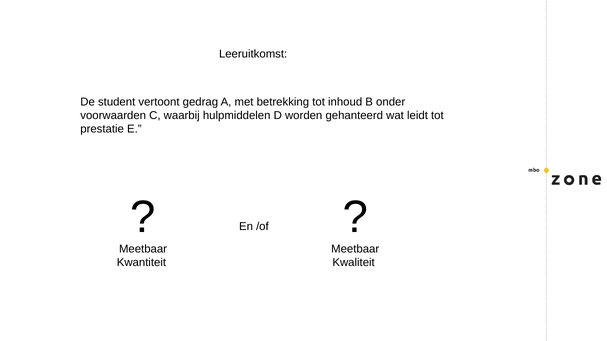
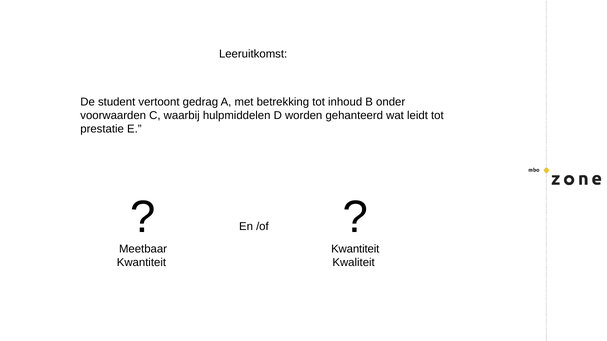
Meetbaar at (355, 249): Meetbaar -> Kwantiteit
